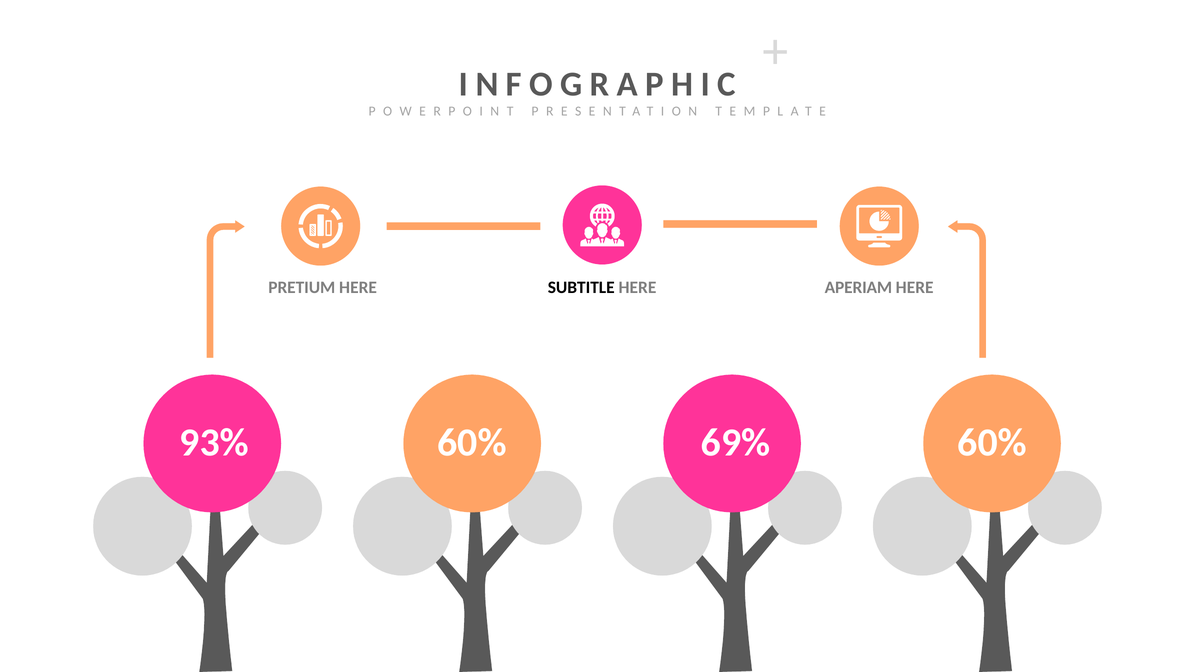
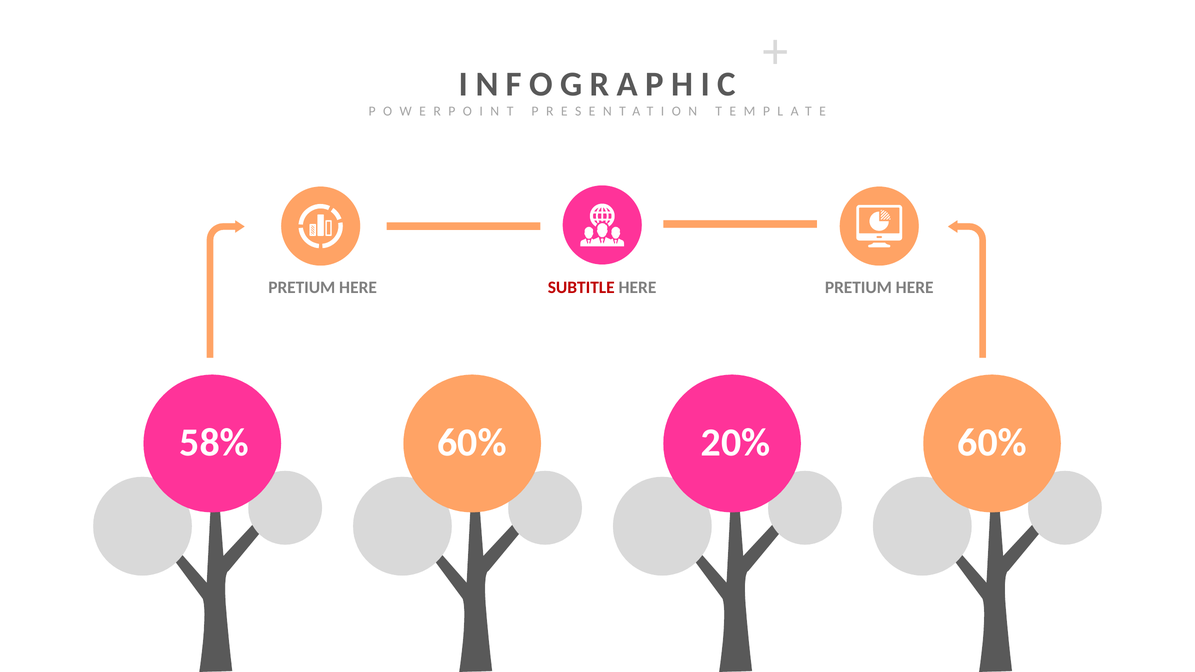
SUBTITLE colour: black -> red
HERE APERIAM: APERIAM -> PRETIUM
93%: 93% -> 58%
69%: 69% -> 20%
